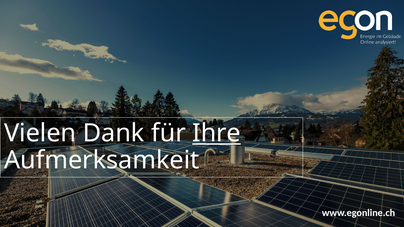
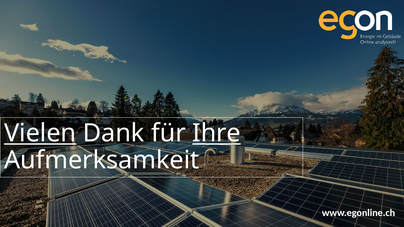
Vielen underline: none -> present
